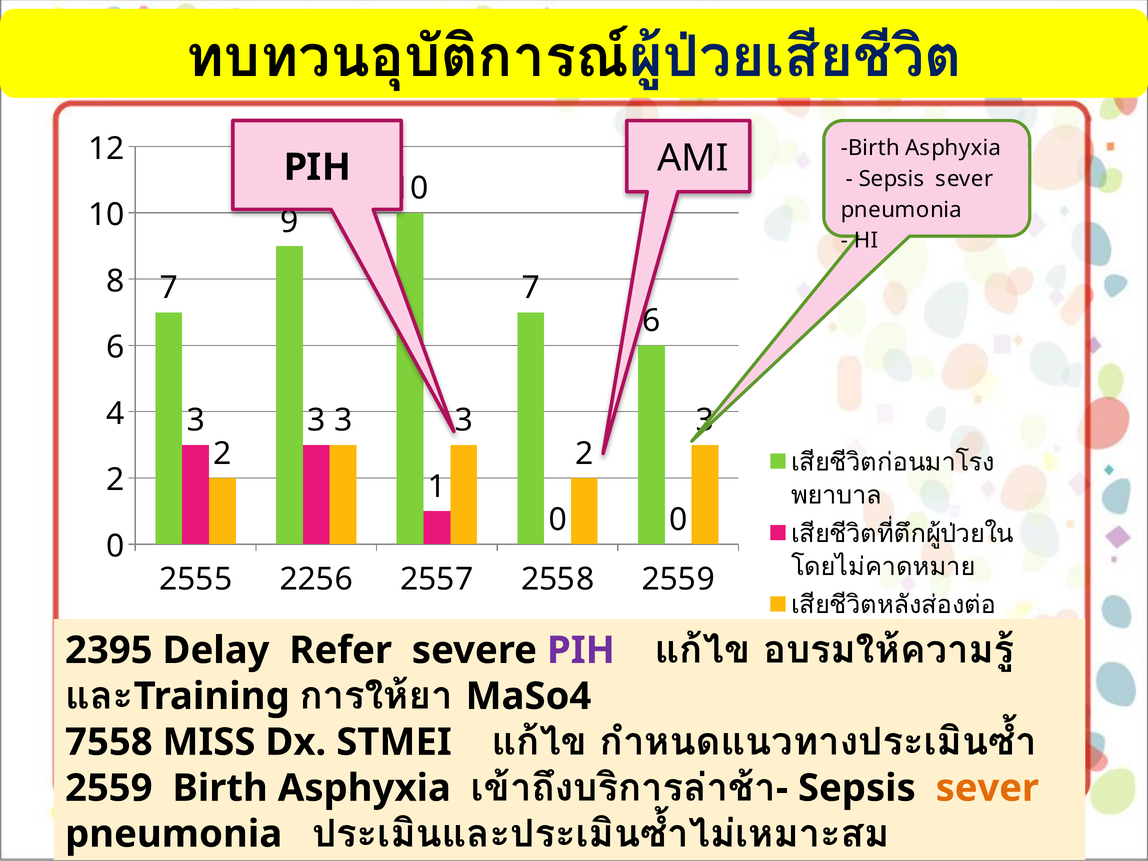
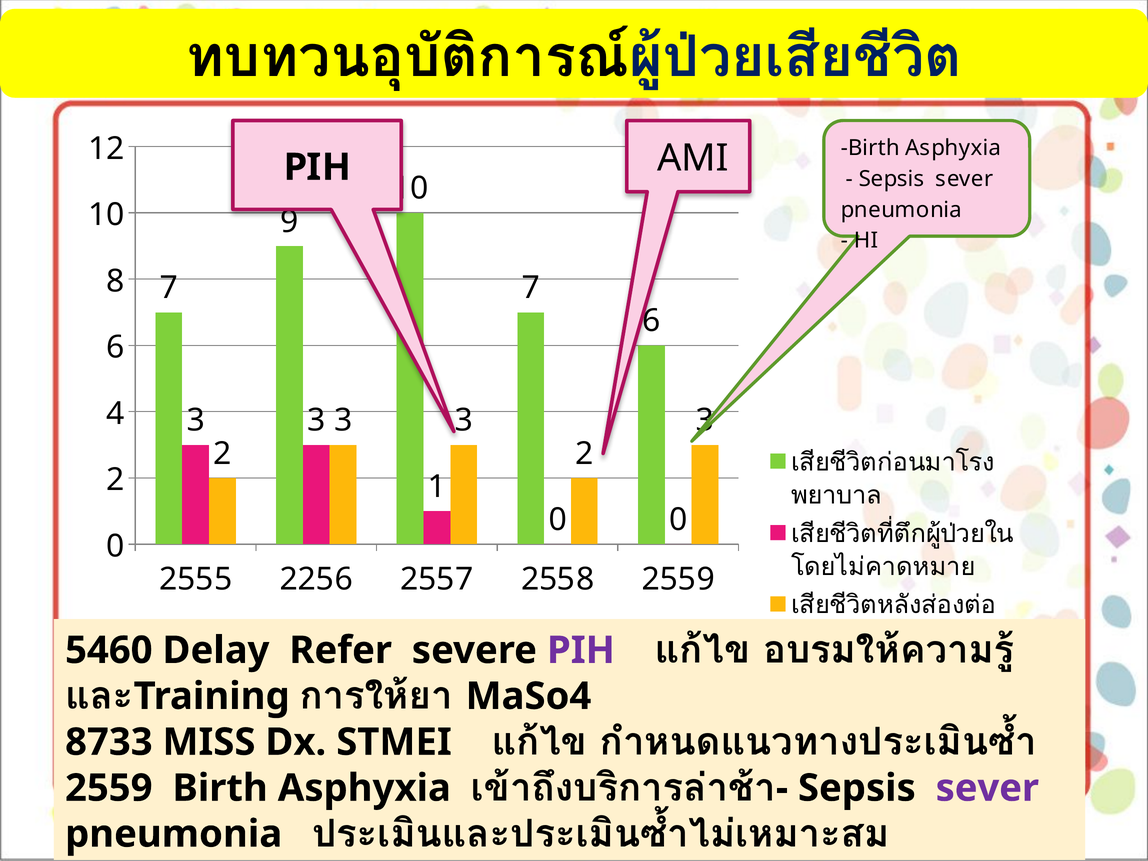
2395: 2395 -> 5460
7558: 7558 -> 8733
sever at (987, 788) colour: orange -> purple
